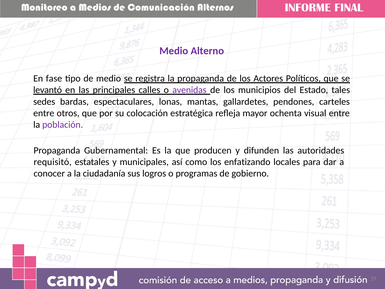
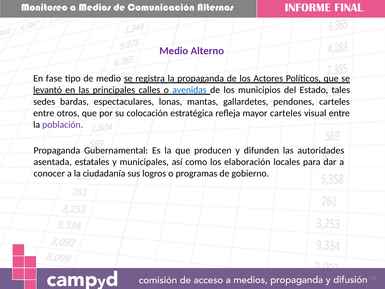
avenidas colour: purple -> blue
mayor ochenta: ochenta -> carteles
requisitó: requisitó -> asentada
enfatizando: enfatizando -> elaboración
